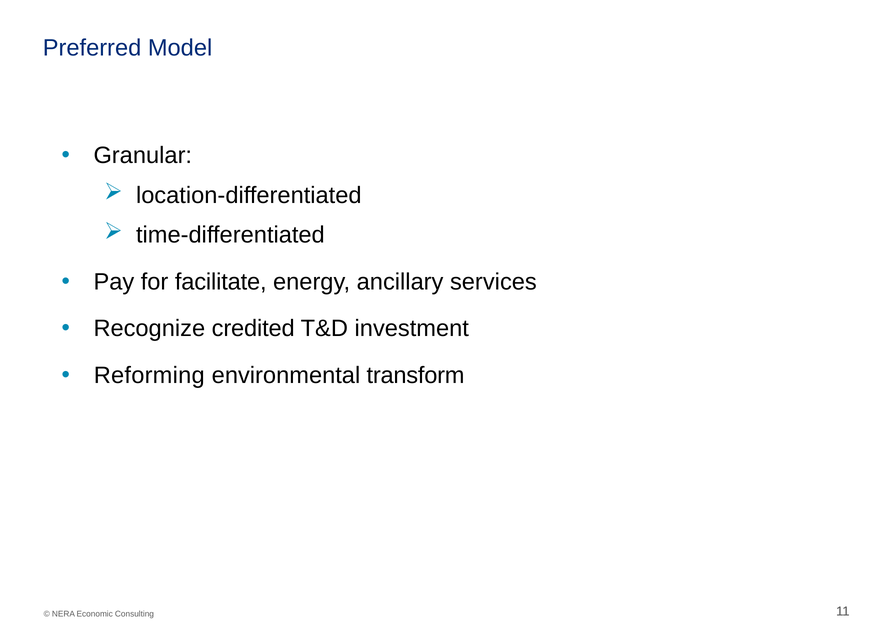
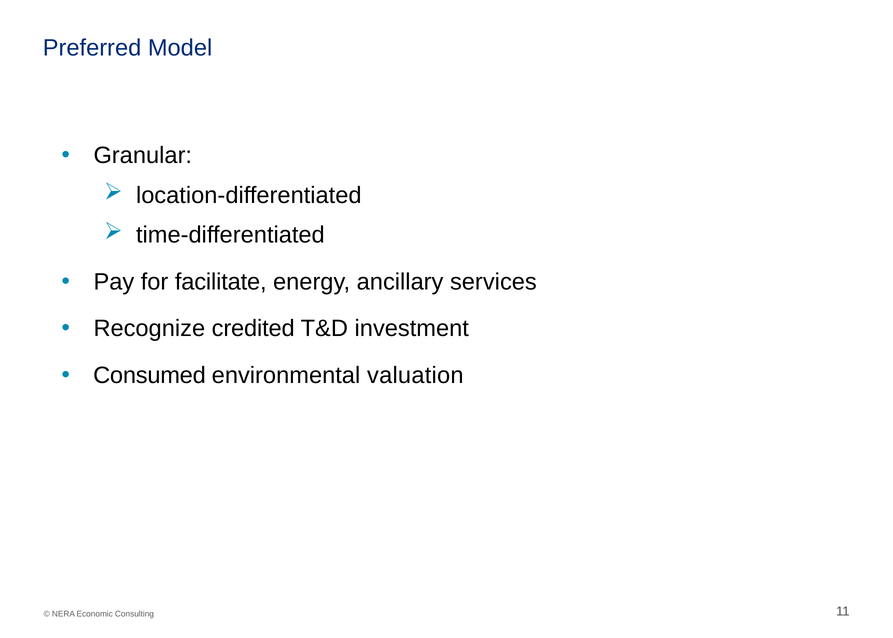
Reforming: Reforming -> Consumed
transform: transform -> valuation
